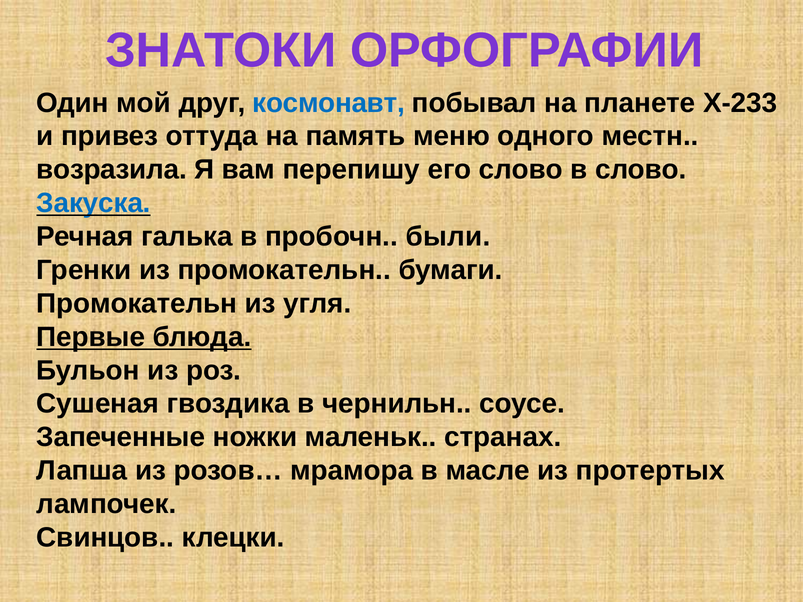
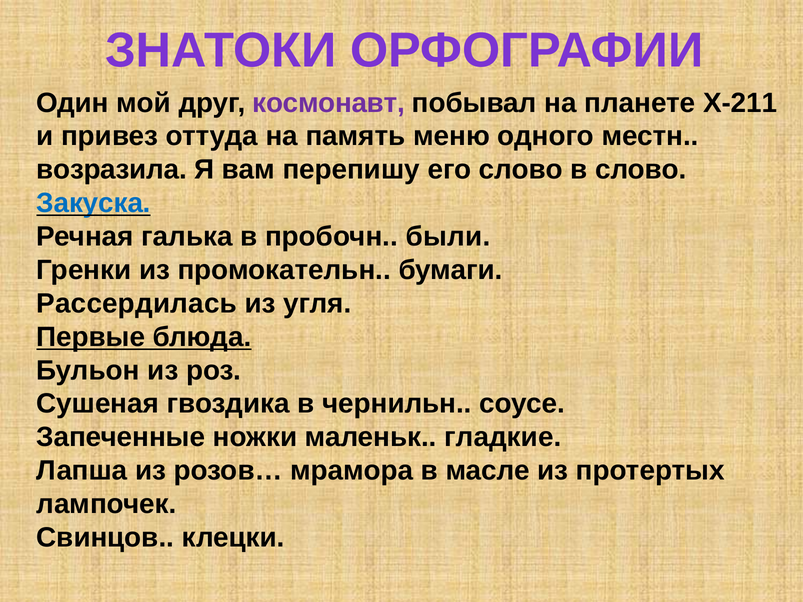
космонавт colour: blue -> purple
Х-233: Х-233 -> Х-211
Промокательн at (137, 304): Промокательн -> Рассердилась
странах: странах -> гладкие
